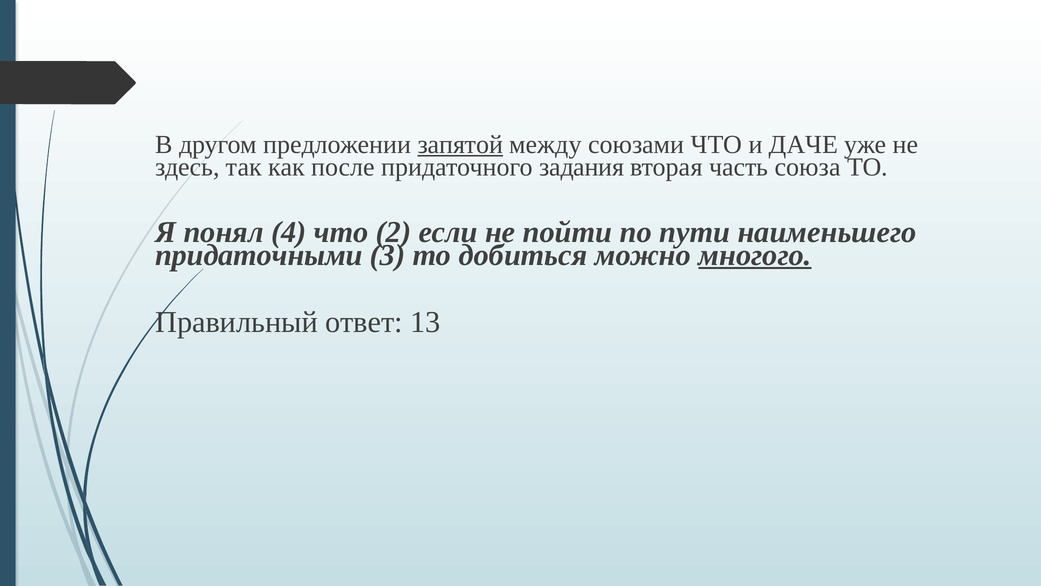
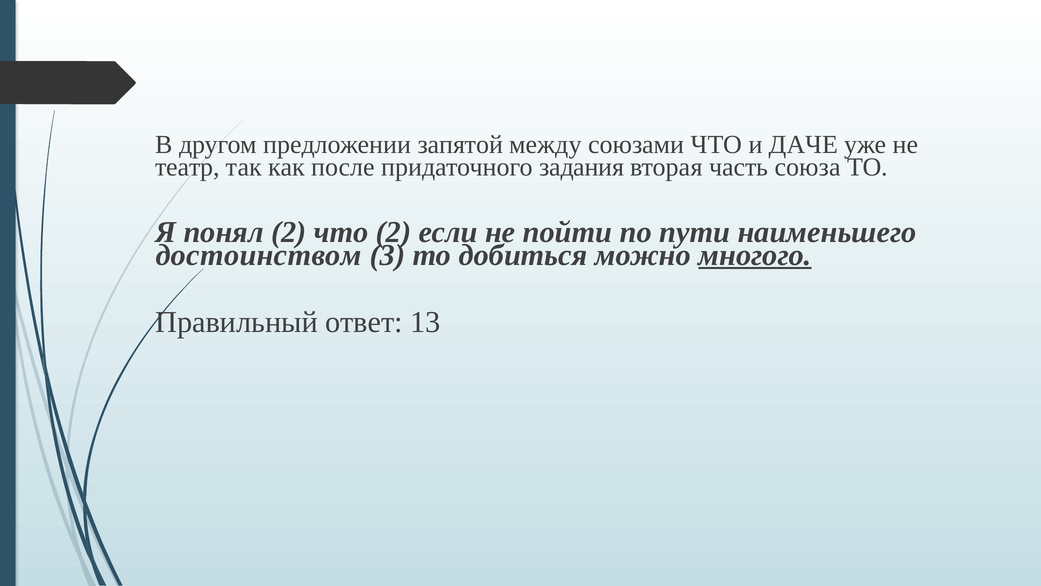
запятой underline: present -> none
здесь: здесь -> театр
понял 4: 4 -> 2
придаточными: придаточными -> достоинством
